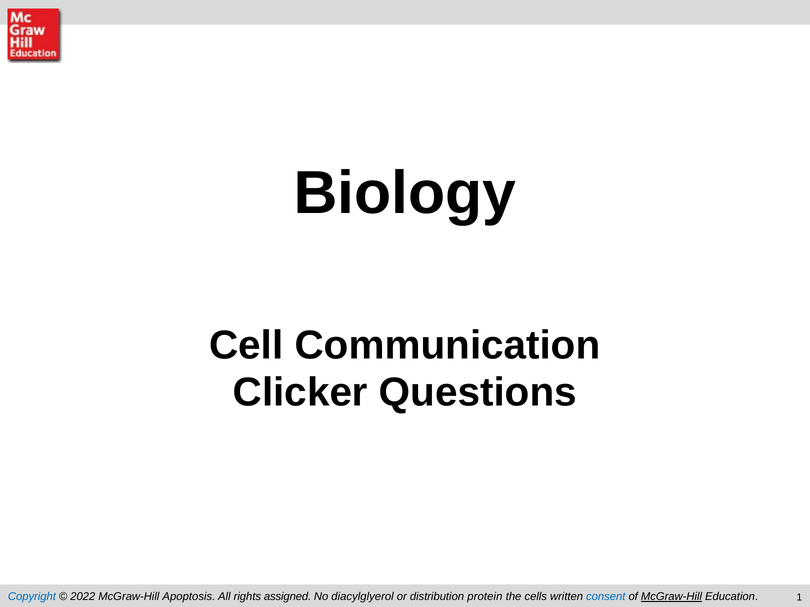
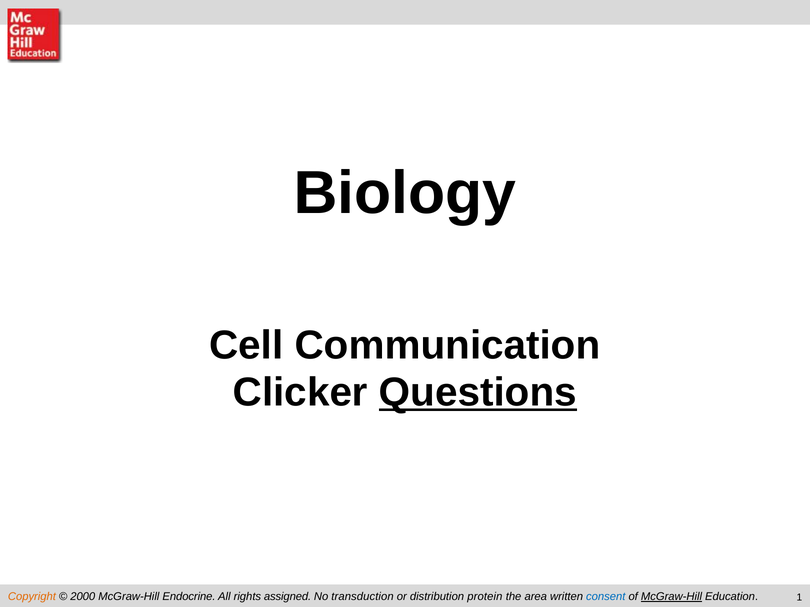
Questions underline: none -> present
Copyright colour: blue -> orange
2022: 2022 -> 2000
Apoptosis: Apoptosis -> Endocrine
diacylglyerol: diacylglyerol -> transduction
cells: cells -> area
